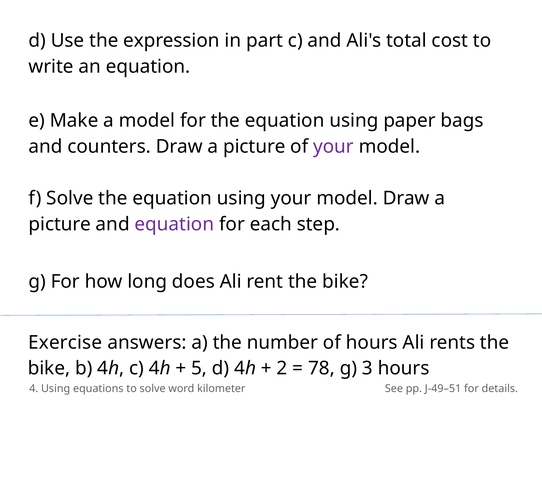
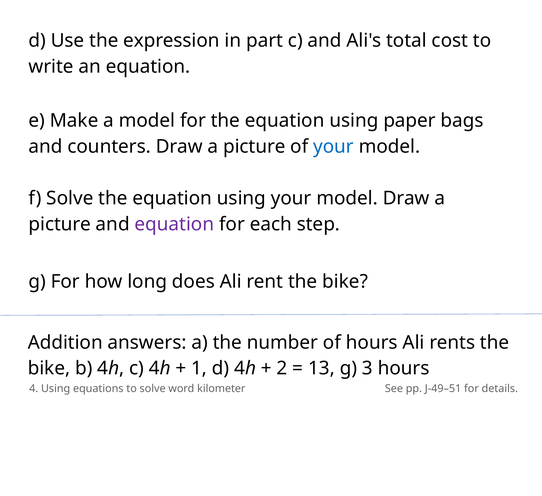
your at (333, 147) colour: purple -> blue
Exercise: Exercise -> Addition
5: 5 -> 1
78: 78 -> 13
